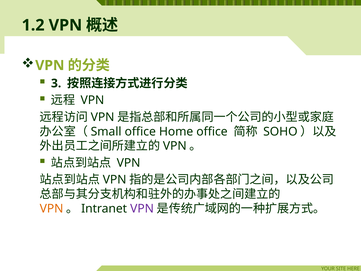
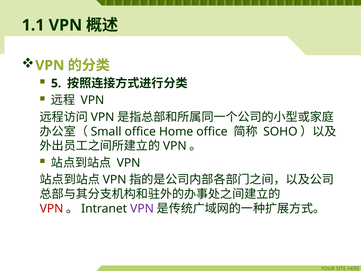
1.2: 1.2 -> 1.1
3: 3 -> 5
VPN at (52, 208) colour: orange -> red
